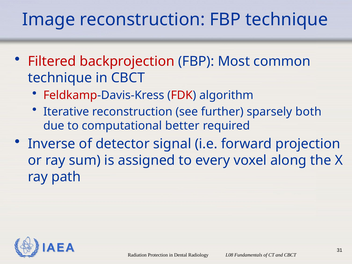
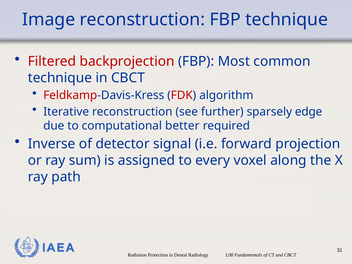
both: both -> edge
